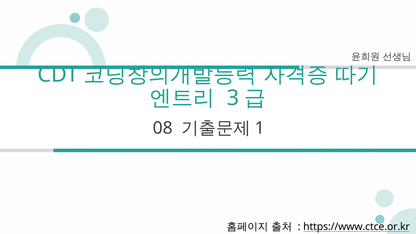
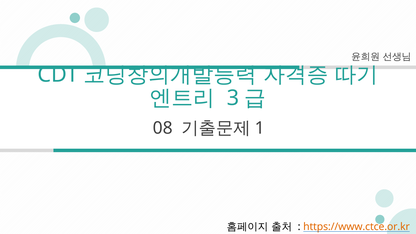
https://www.ctce.or.kr colour: black -> orange
